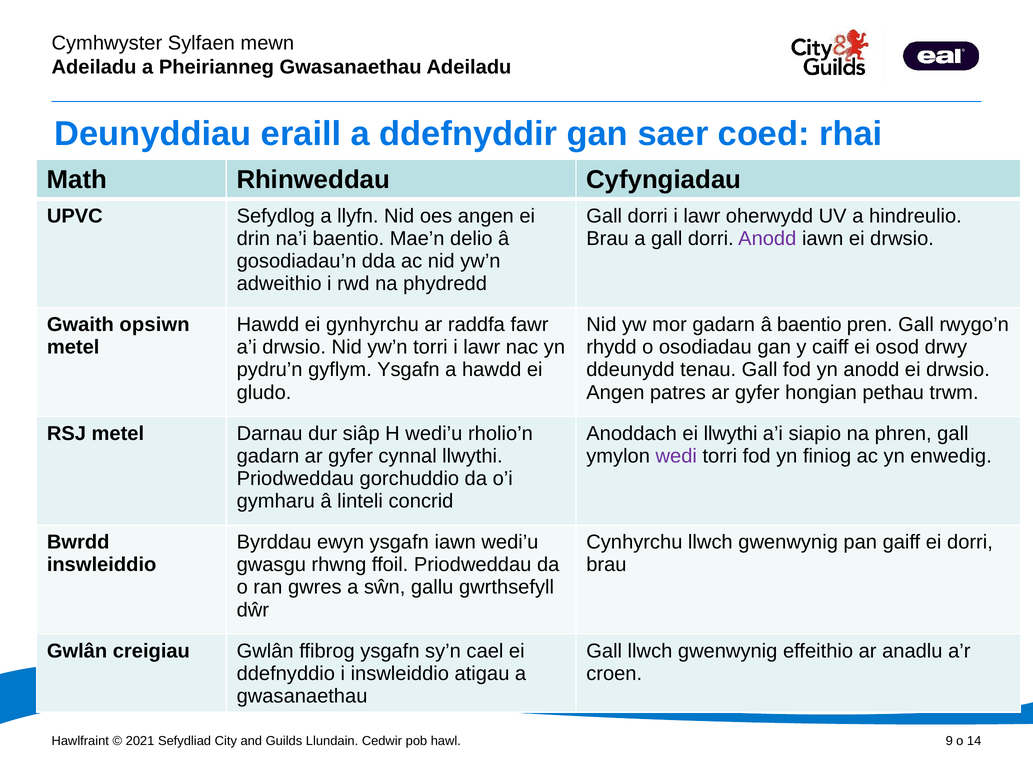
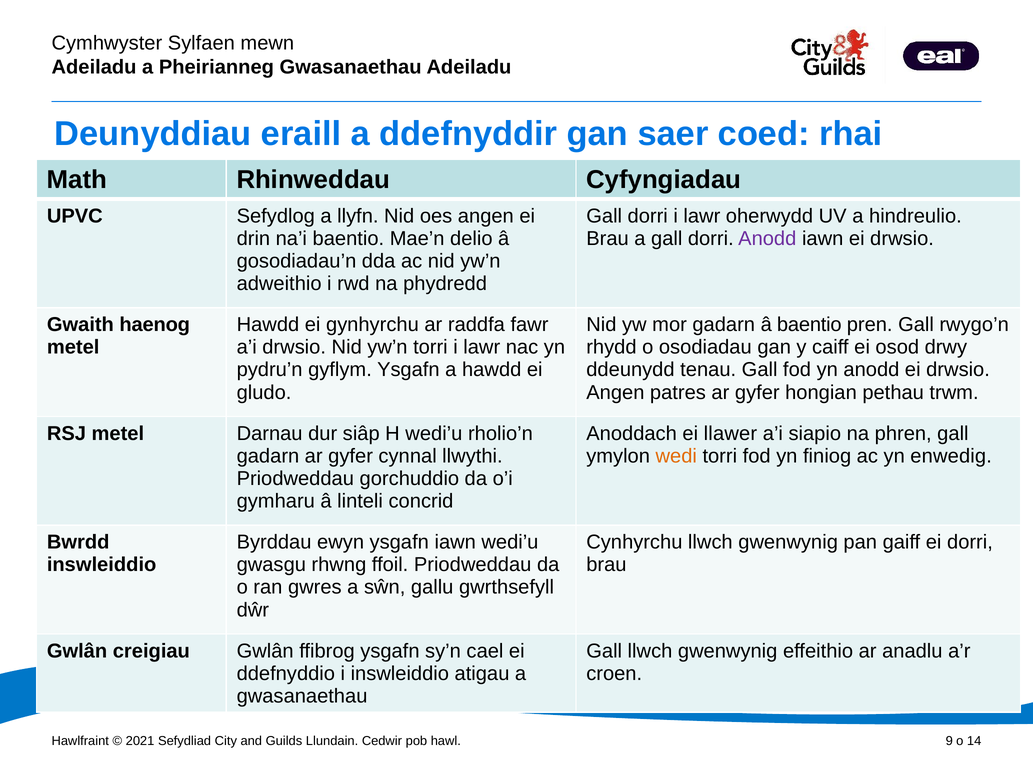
opsiwn: opsiwn -> haenog
ei llwythi: llwythi -> llawer
wedi colour: purple -> orange
